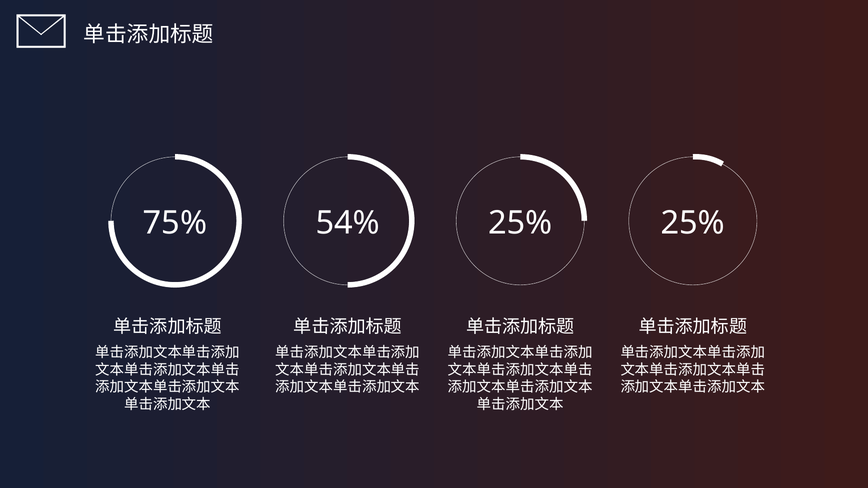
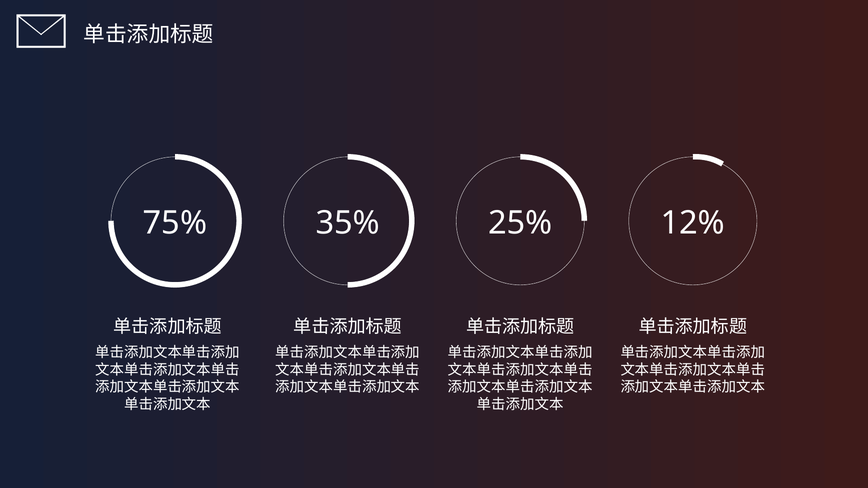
54%: 54% -> 35%
25% at (693, 223): 25% -> 12%
